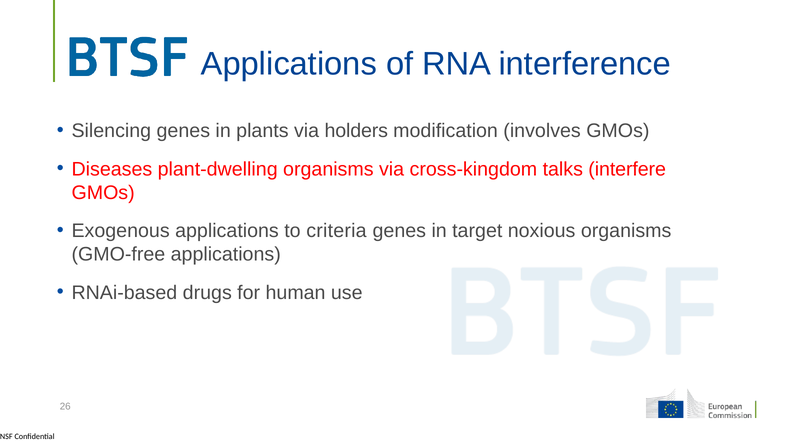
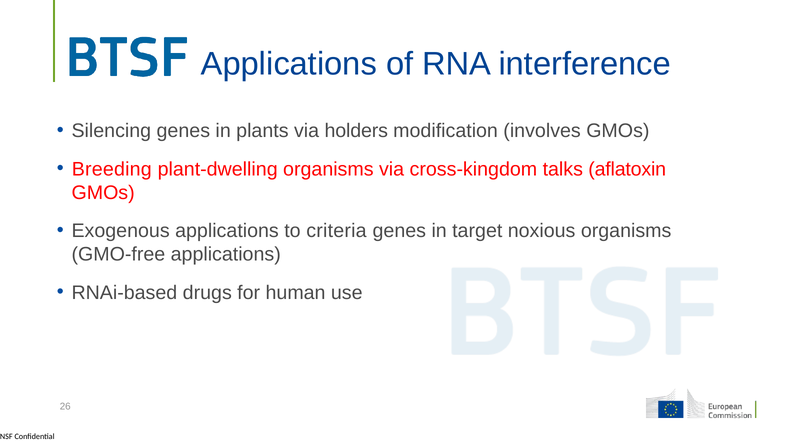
Diseases: Diseases -> Breeding
interfere: interfere -> aflatoxin
